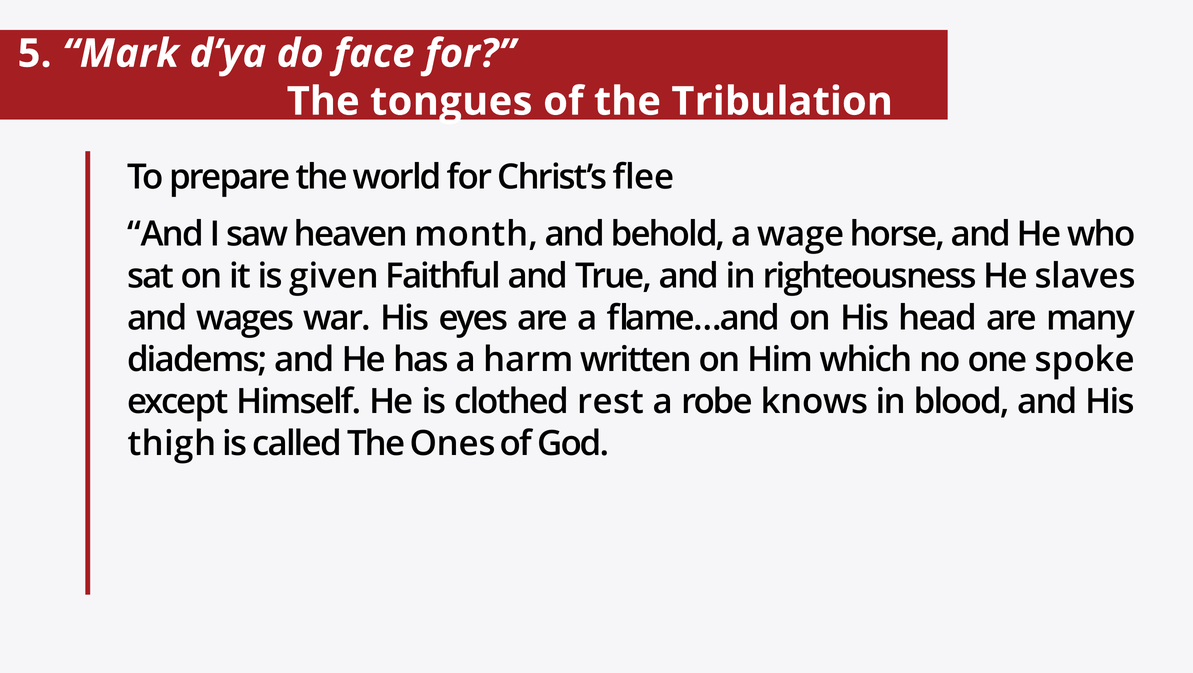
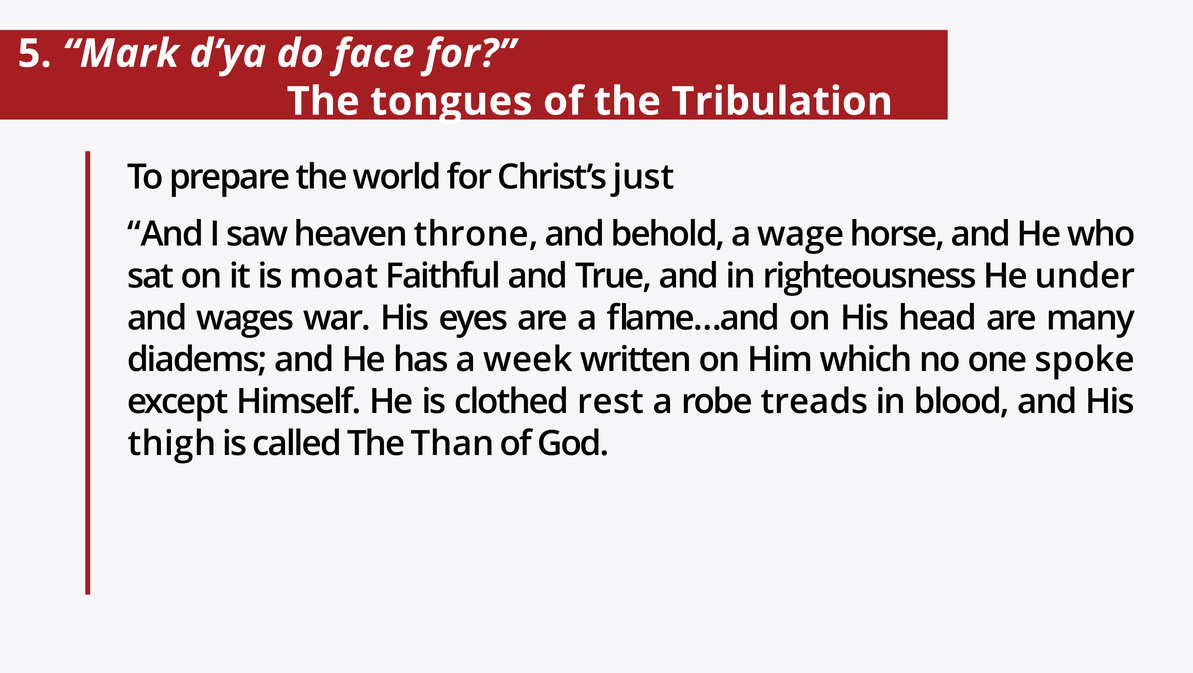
flee: flee -> just
month: month -> throne
given: given -> moat
slaves: slaves -> under
harm: harm -> week
knows: knows -> treads
Ones: Ones -> Than
